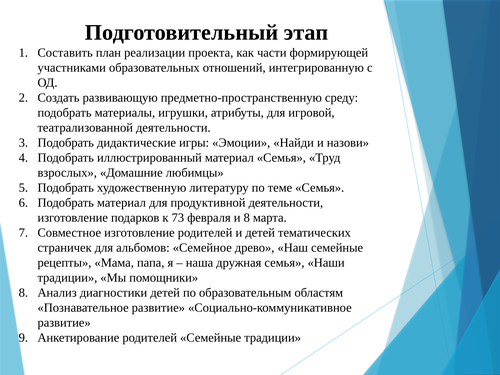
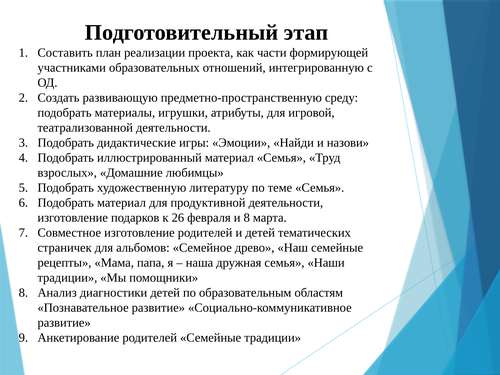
73: 73 -> 26
